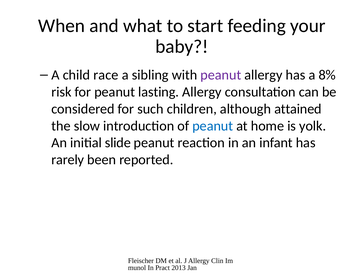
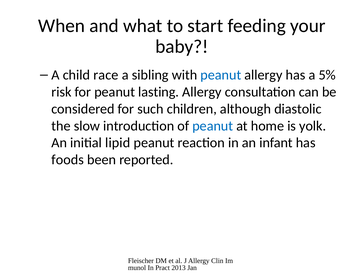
peanut at (221, 75) colour: purple -> blue
8%: 8% -> 5%
attained: attained -> diastolic
slide: slide -> lipid
rarely: rarely -> foods
